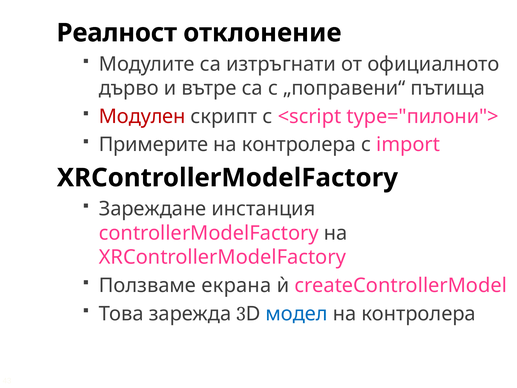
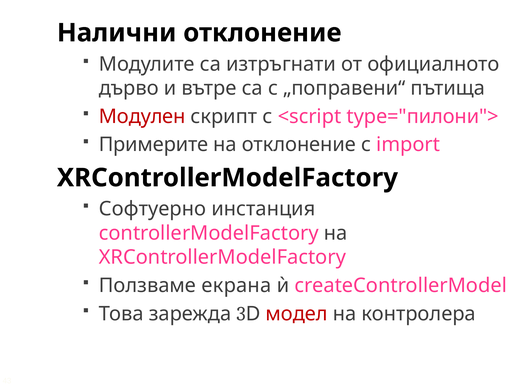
Реалност: Реалност -> Налични
контролера at (299, 145): контролера -> отклонение
Зареждане: Зареждане -> Софтуерно
модел colour: blue -> red
